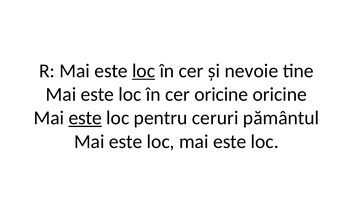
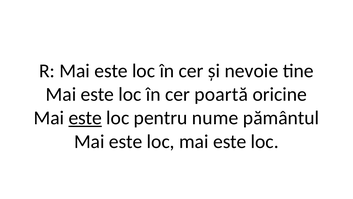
loc at (144, 71) underline: present -> none
cer oricine: oricine -> poartă
ceruri: ceruri -> nume
